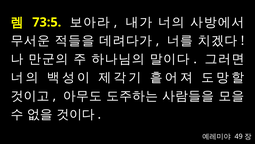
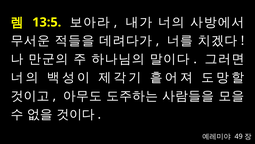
73:5: 73:5 -> 13:5
